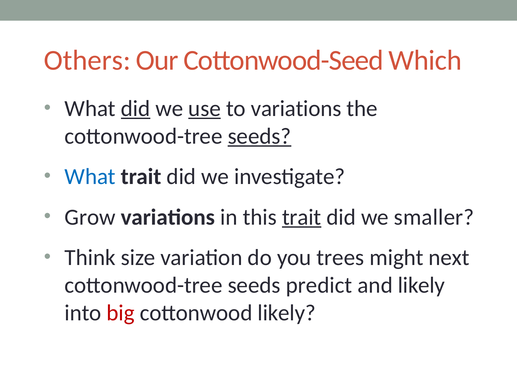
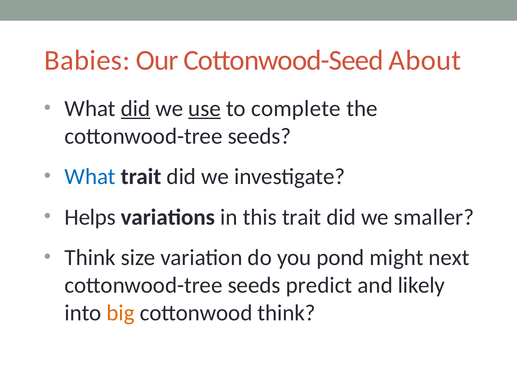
Others: Others -> Babies
Which: Which -> About
to variations: variations -> complete
seeds at (259, 136) underline: present -> none
Grow: Grow -> Helps
trait at (302, 217) underline: present -> none
trees: trees -> pond
big colour: red -> orange
cottonwood likely: likely -> think
